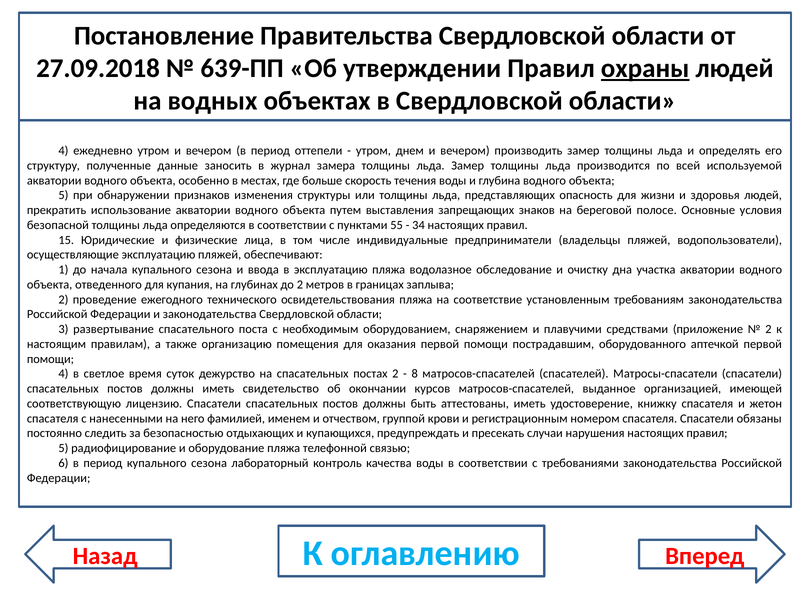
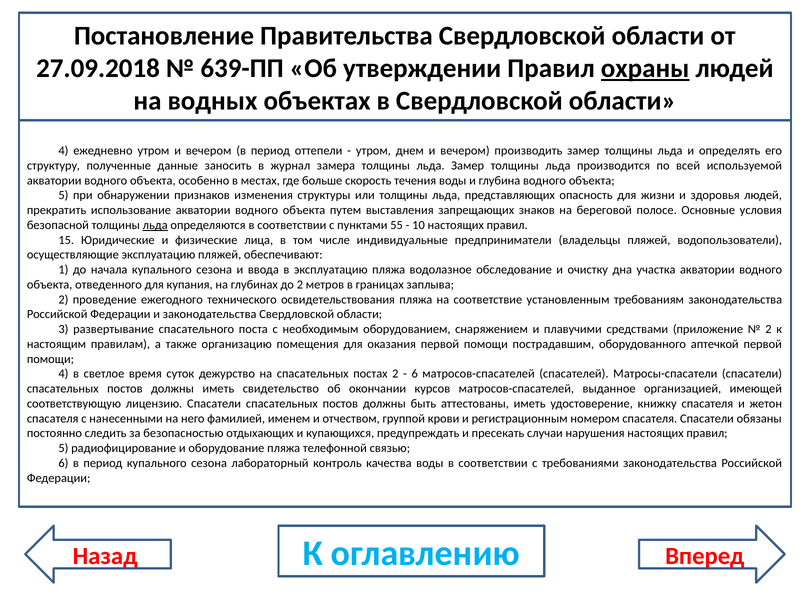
льда at (155, 225) underline: none -> present
34: 34 -> 10
8 at (415, 374): 8 -> 6
